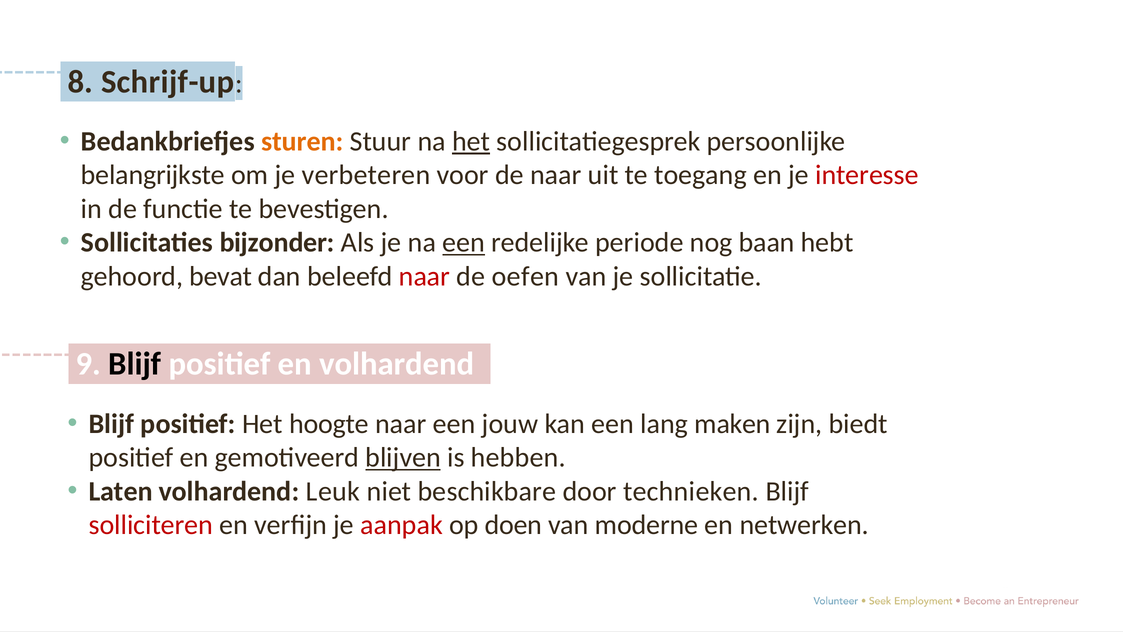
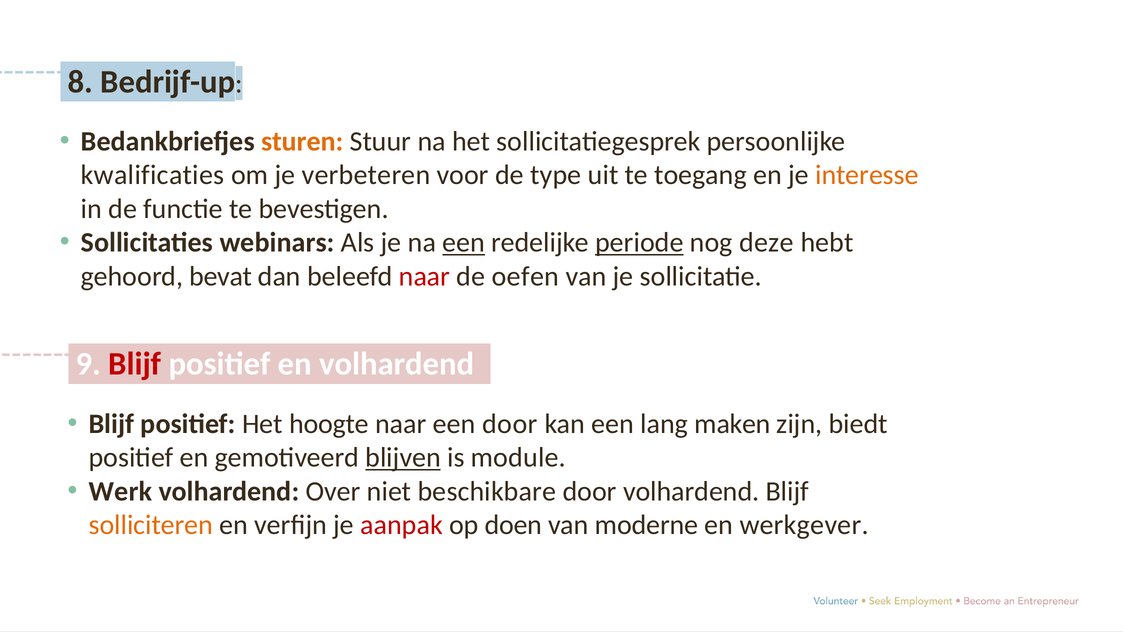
Schrijf-up: Schrijf-up -> Bedrijf-up
het at (471, 141) underline: present -> none
belangrijkste: belangrijkste -> kwalificaties
de naar: naar -> type
interesse colour: red -> orange
bijzonder: bijzonder -> webinars
periode underline: none -> present
baan: baan -> deze
Blijf at (135, 364) colour: black -> red
een jouw: jouw -> door
hebben: hebben -> module
Laten: Laten -> Werk
Leuk: Leuk -> Over
door technieken: technieken -> volhardend
solliciteren colour: red -> orange
netwerken: netwerken -> werkgever
